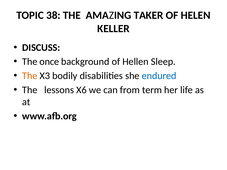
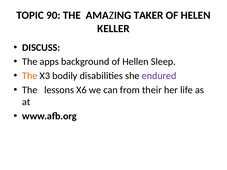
38: 38 -> 90
once: once -> apps
endured colour: blue -> purple
term: term -> their
